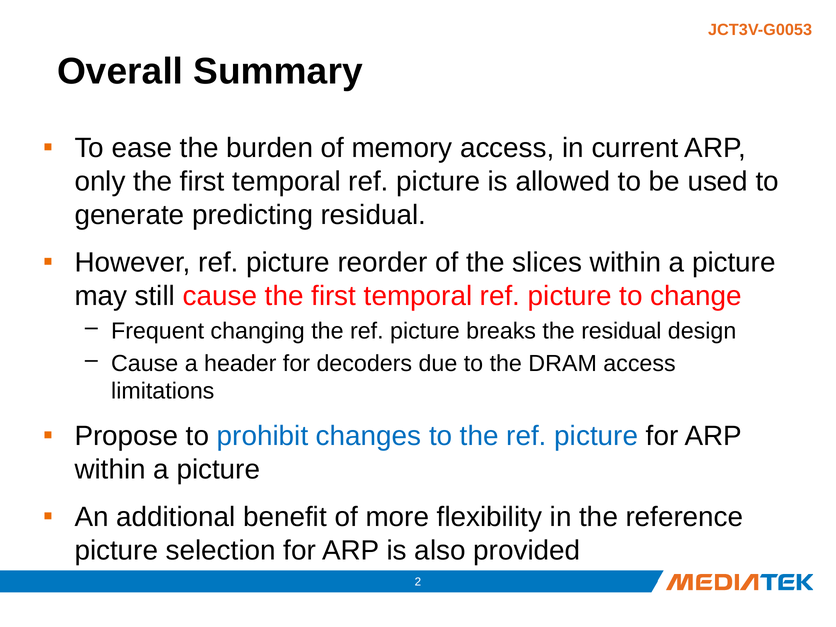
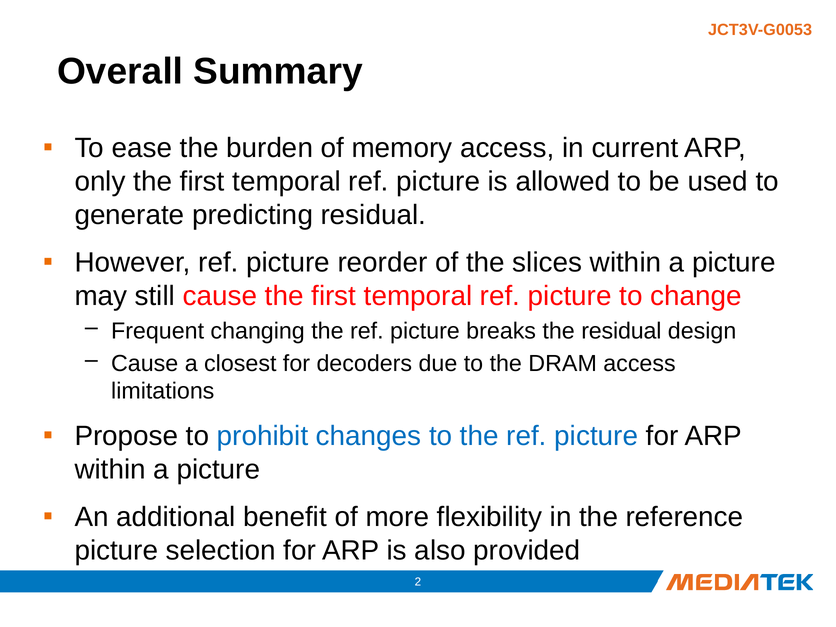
header: header -> closest
